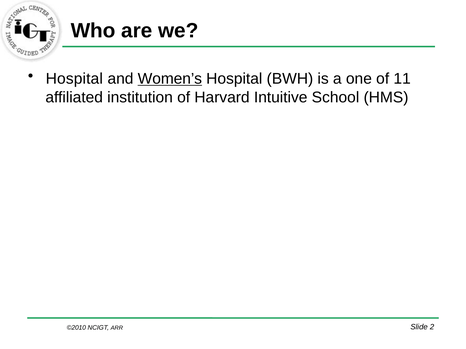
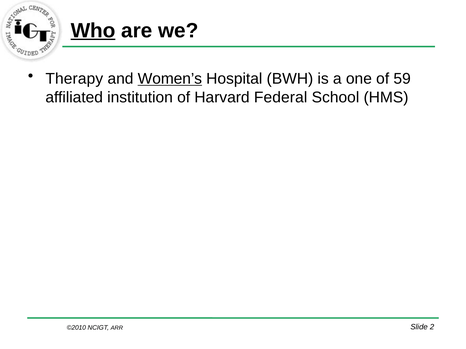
Who underline: none -> present
Hospital at (74, 79): Hospital -> Therapy
11: 11 -> 59
Intuitive: Intuitive -> Federal
